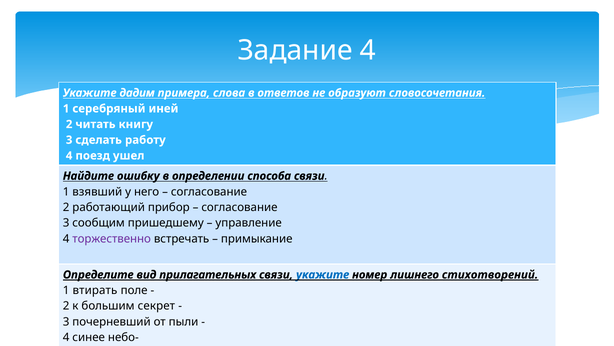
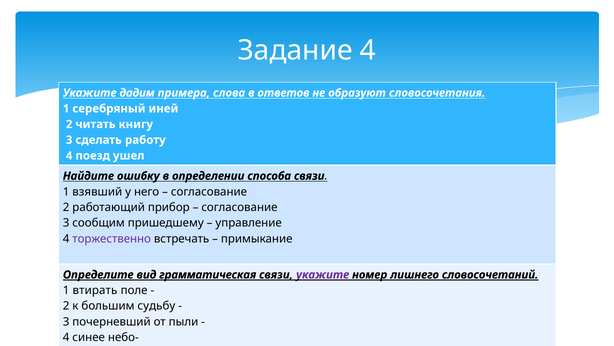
прилагательных: прилагательных -> грамматическая
укажите at (323, 274) colour: blue -> purple
стихотворений: стихотворений -> словосочетаний
секрет: секрет -> судьбу
